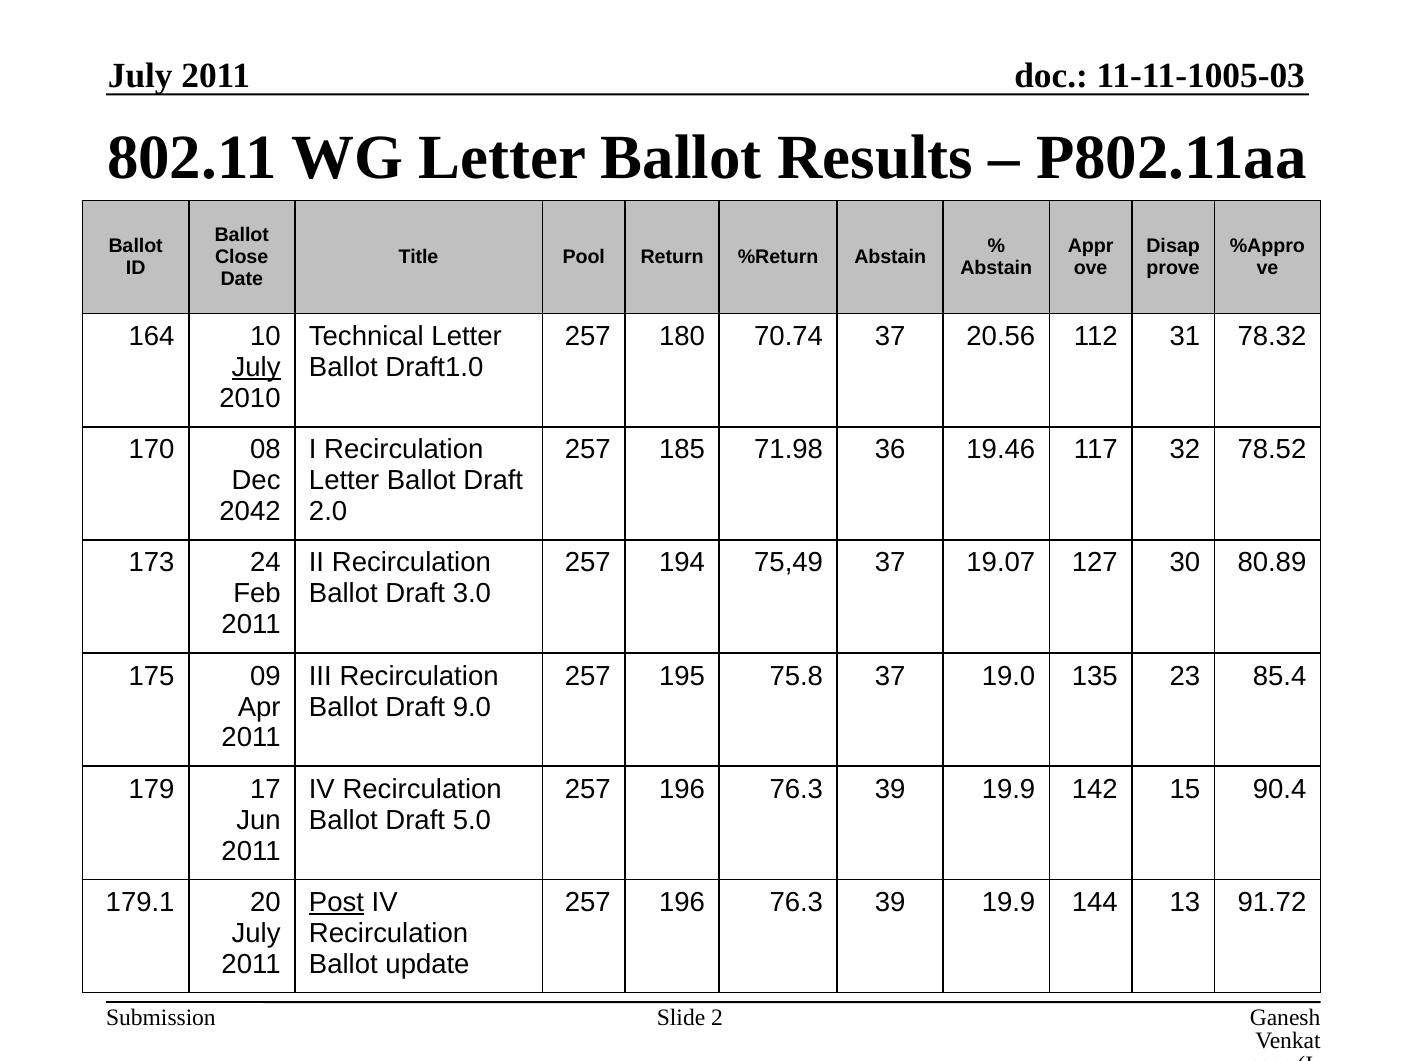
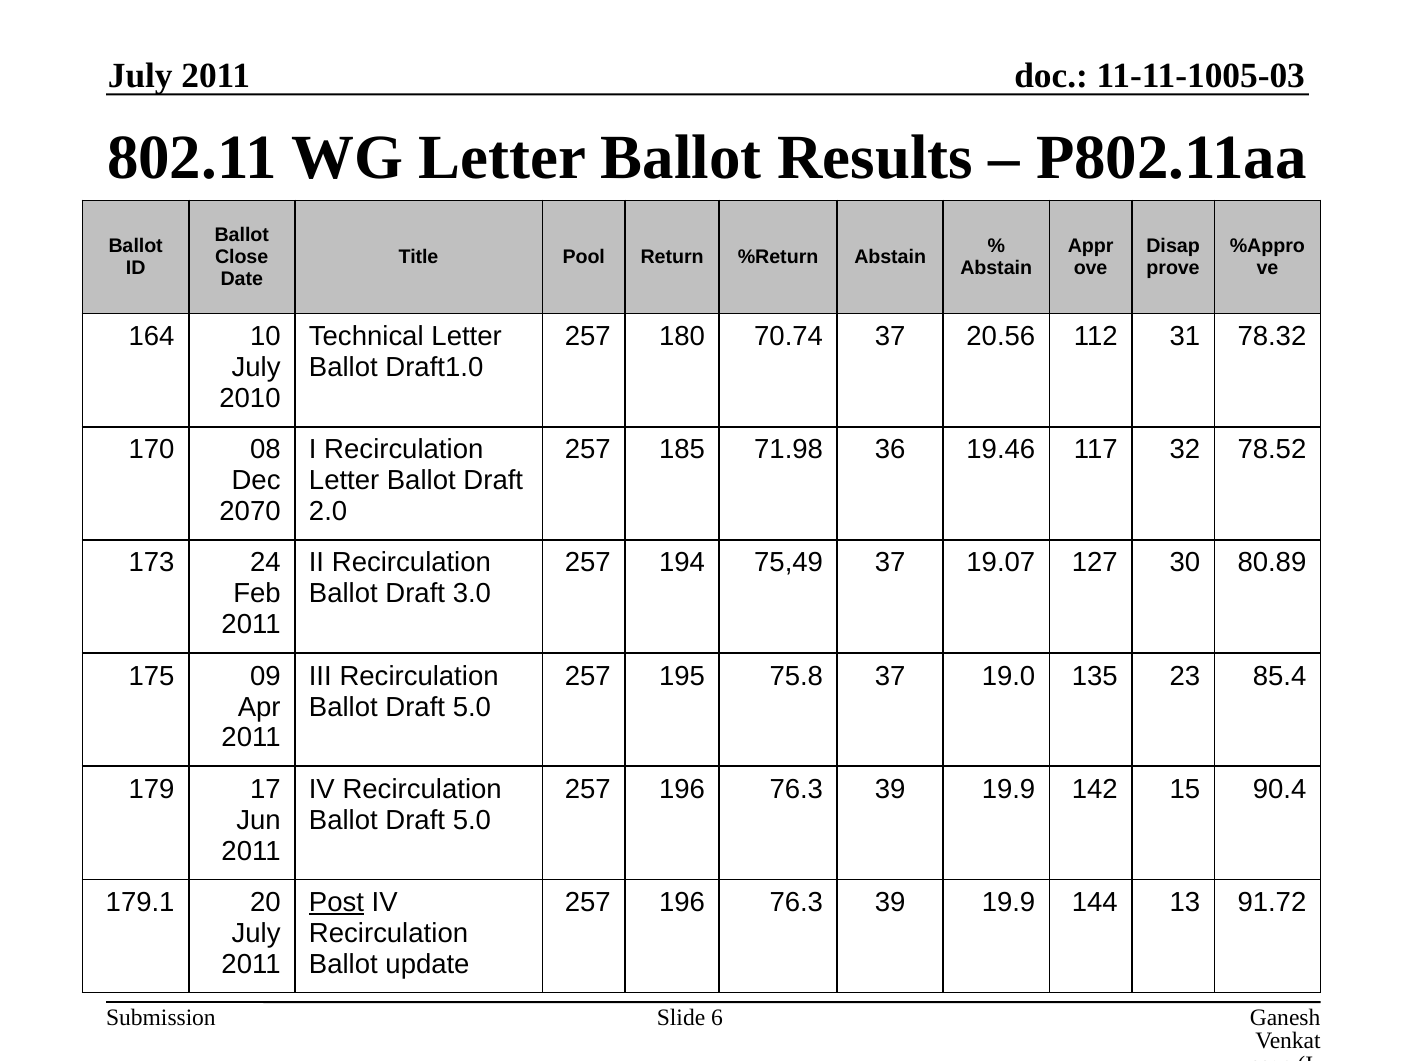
July at (256, 368) underline: present -> none
2042: 2042 -> 2070
9.0 at (472, 707): 9.0 -> 5.0
2: 2 -> 6
